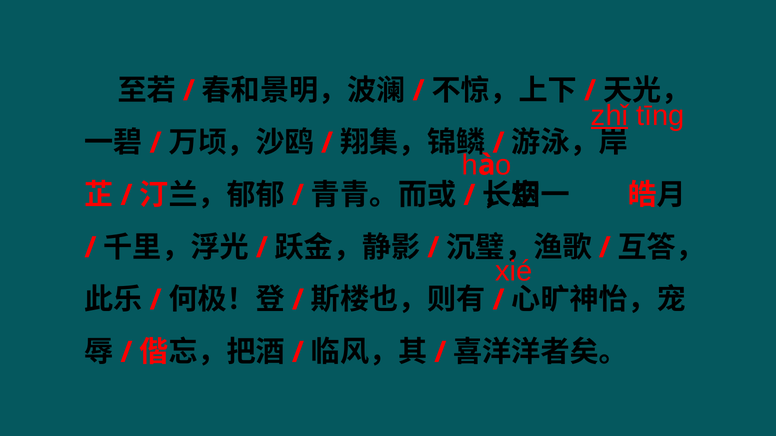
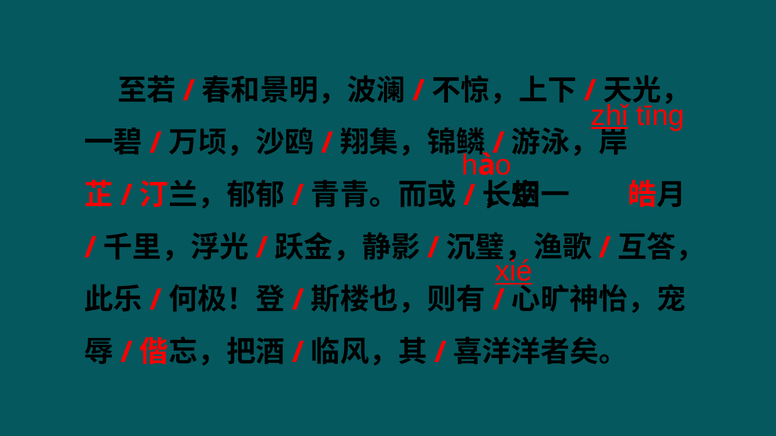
xié underline: none -> present
